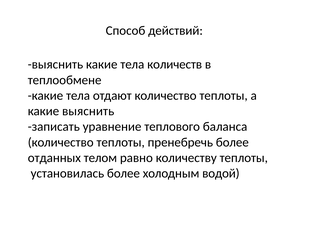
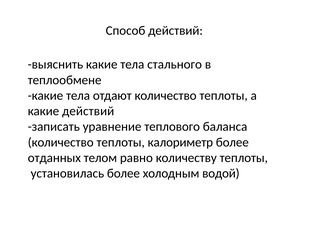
количеств: количеств -> стального
какие выяснить: выяснить -> действий
пренебречь: пренебречь -> калориметр
